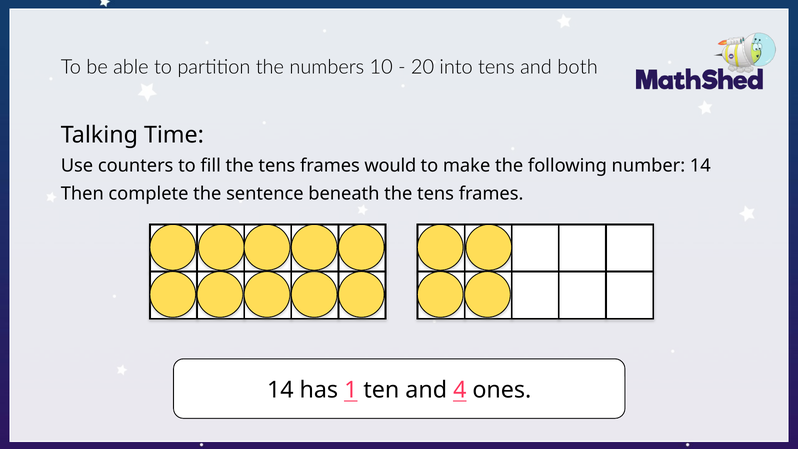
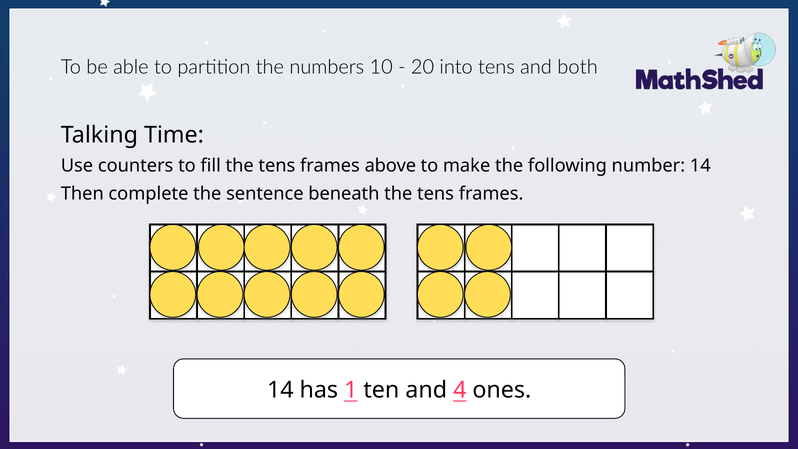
would: would -> above
